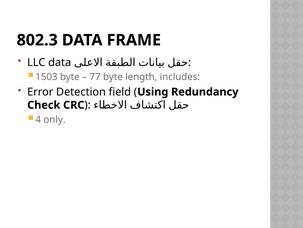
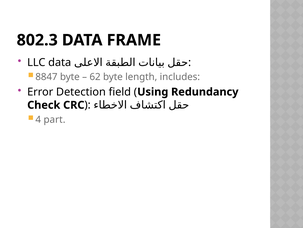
1503: 1503 -> 8847
77: 77 -> 62
only: only -> part
